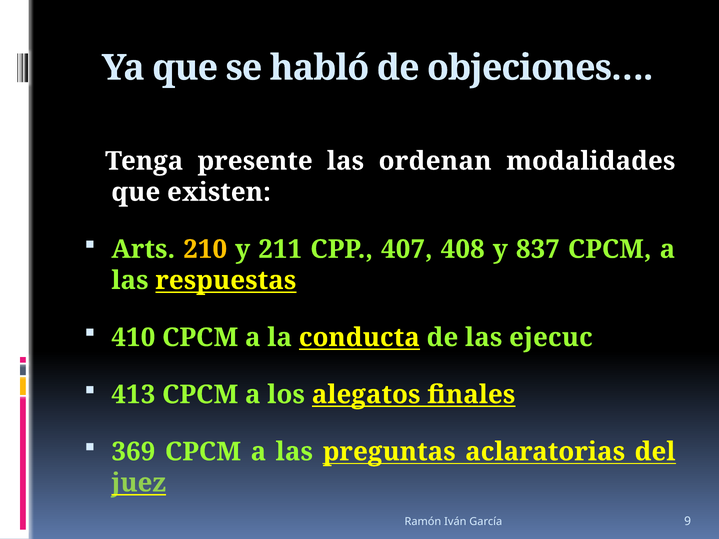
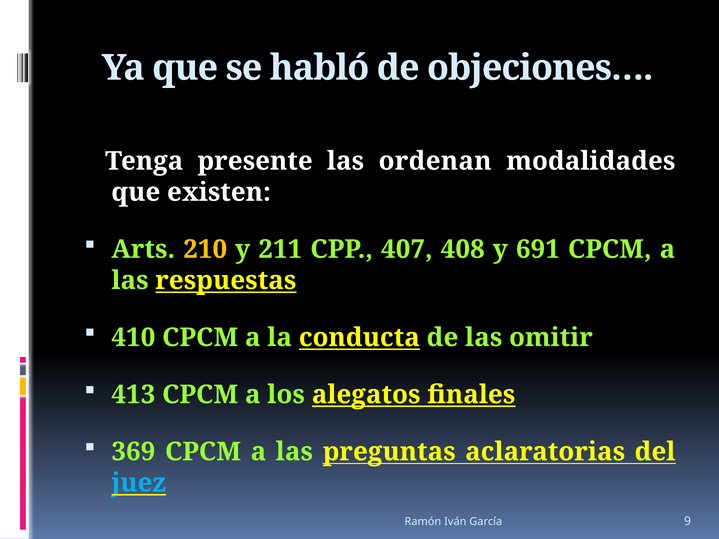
837: 837 -> 691
ejecuc: ejecuc -> omitir
juez colour: light green -> light blue
